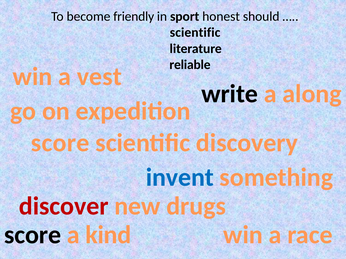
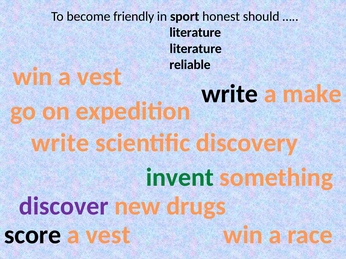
scientific at (195, 33): scientific -> literature
along: along -> make
score at (60, 143): score -> write
invent colour: blue -> green
discover colour: red -> purple
kind at (108, 235): kind -> vest
